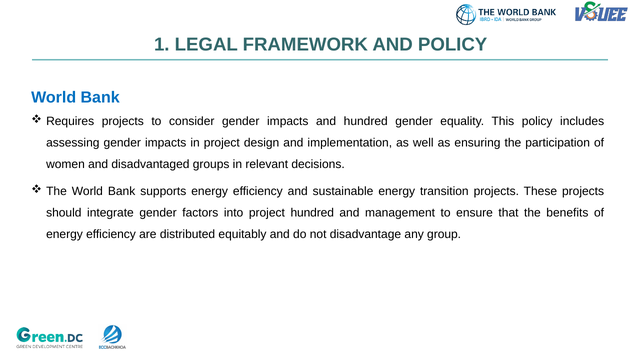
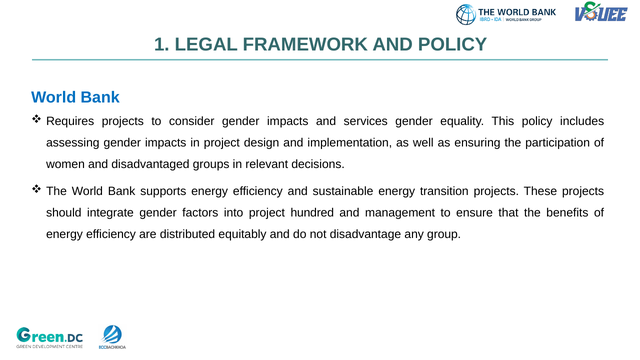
and hundred: hundred -> services
